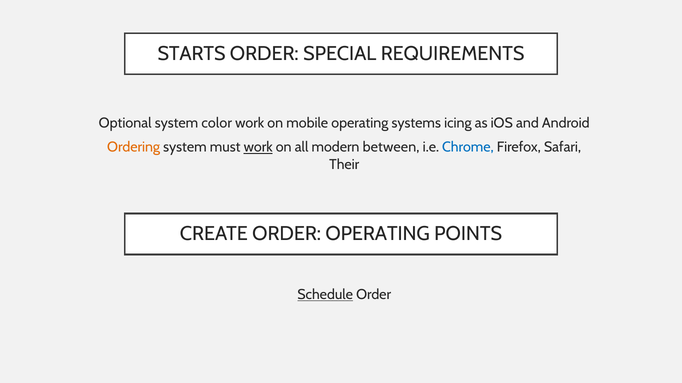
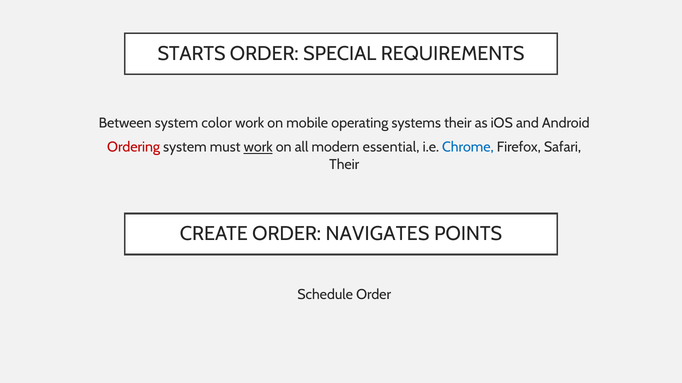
Optional: Optional -> Between
systems icing: icing -> their
Ordering colour: orange -> red
between: between -> essential
ORDER OPERATING: OPERATING -> NAVIGATES
Schedule underline: present -> none
